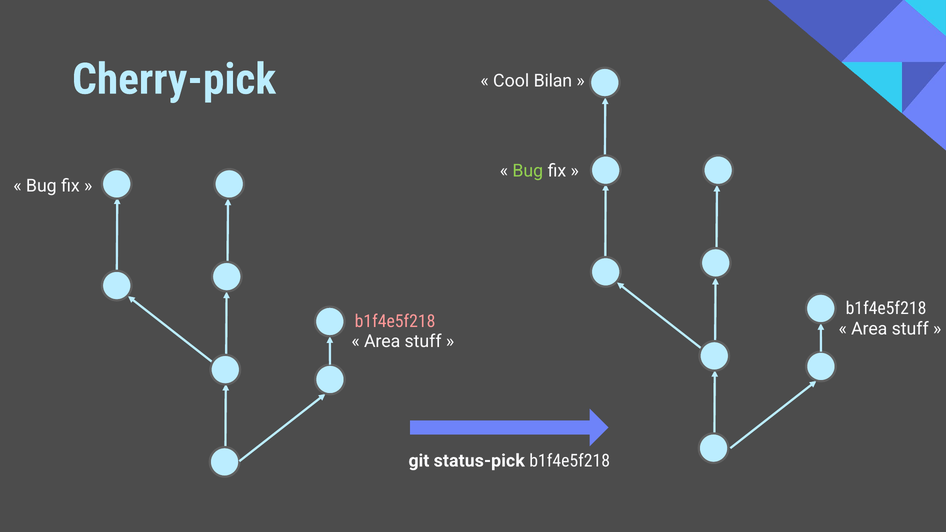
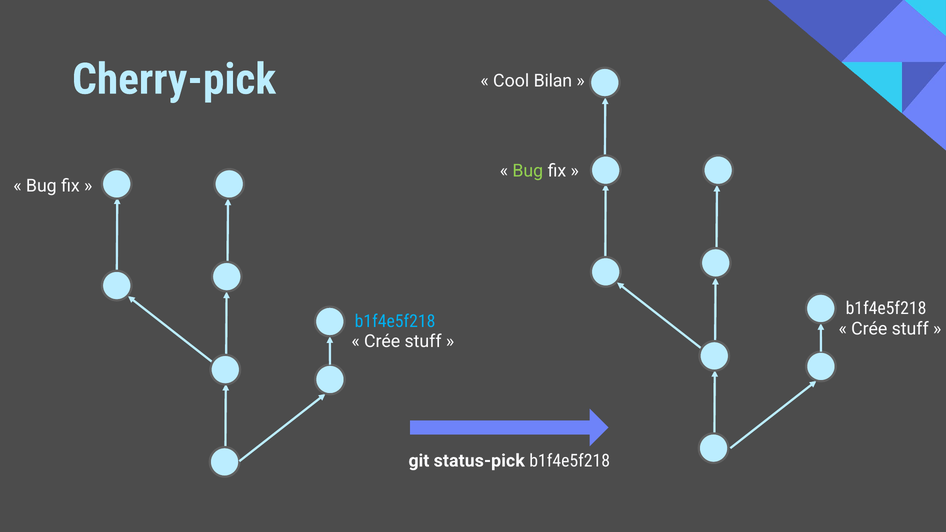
b1f4e5f218 at (395, 322) colour: pink -> light blue
Area at (869, 329): Area -> Crée
Area at (382, 341): Area -> Crée
